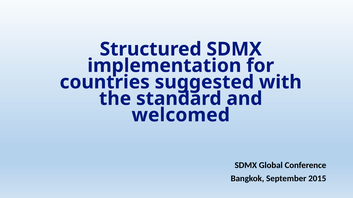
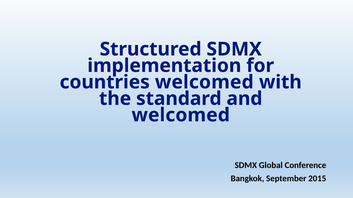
countries suggested: suggested -> welcomed
